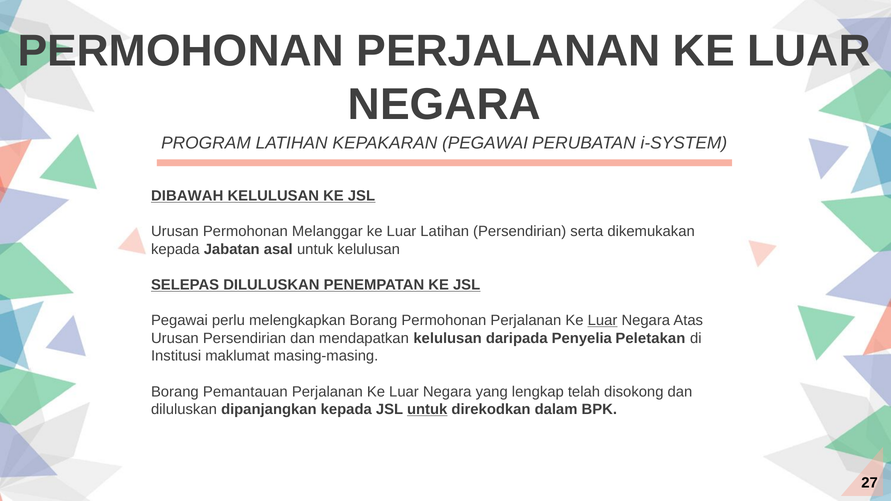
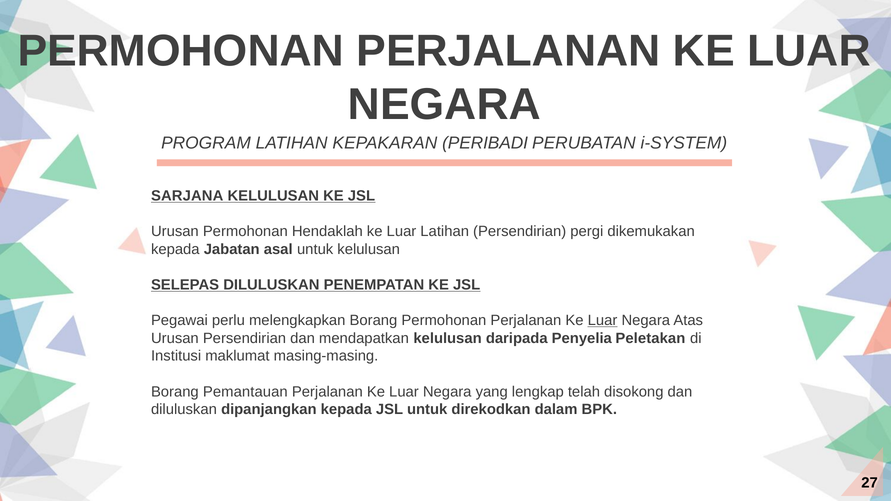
KEPAKARAN PEGAWAI: PEGAWAI -> PERIBADI
DIBAWAH: DIBAWAH -> SARJANA
Melanggar: Melanggar -> Hendaklah
serta: serta -> pergi
untuk at (427, 410) underline: present -> none
